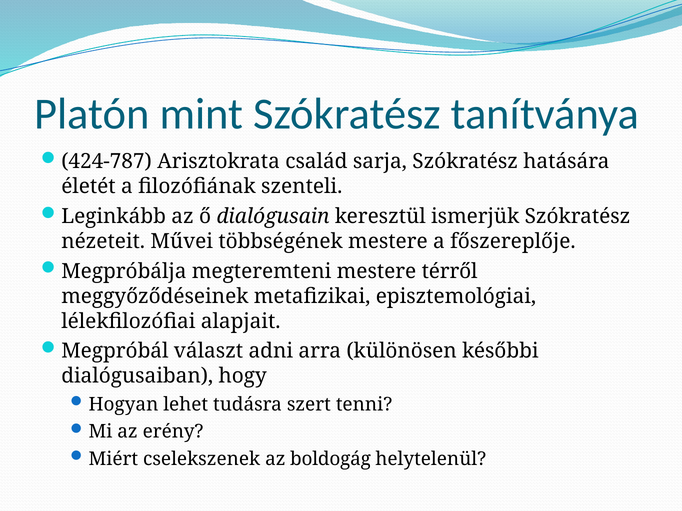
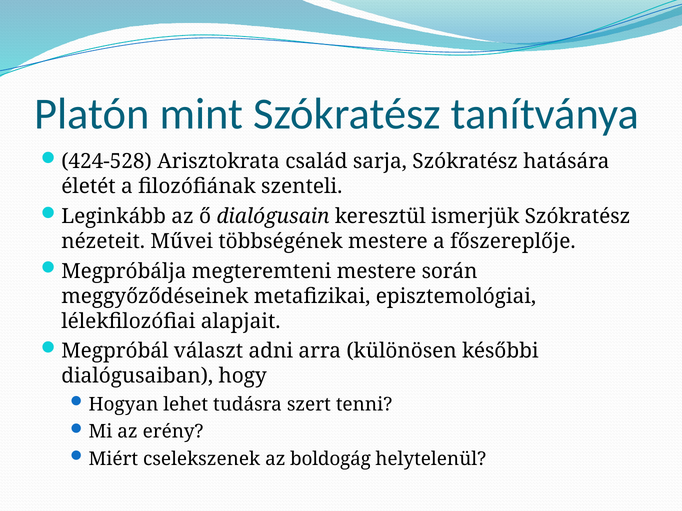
424-787: 424-787 -> 424-528
térről: térről -> során
